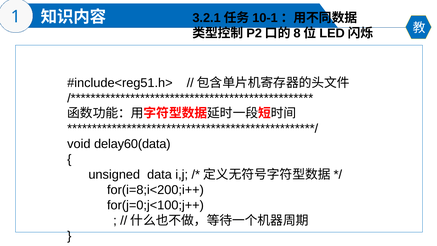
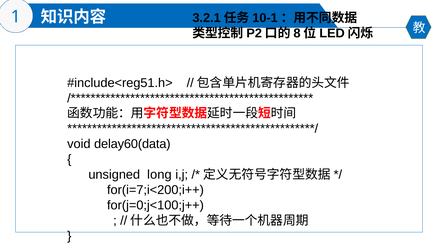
data: data -> long
for(i=8;i<200;i++: for(i=8;i<200;i++ -> for(i=7;i<200;i++
